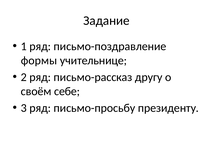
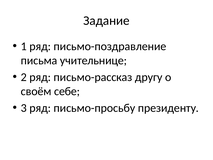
формы: формы -> письма
